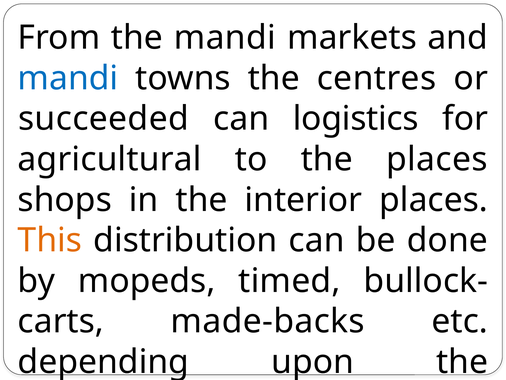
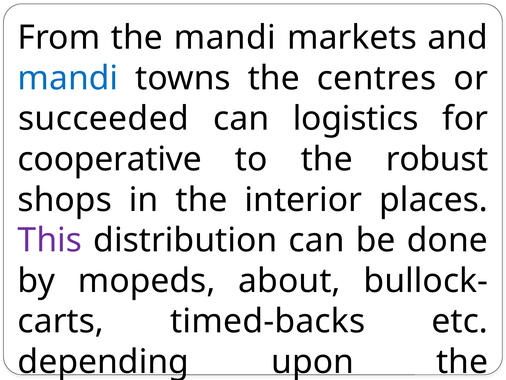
agricultural: agricultural -> cooperative
the places: places -> robust
This colour: orange -> purple
timed: timed -> about
made-backs: made-backs -> timed-backs
